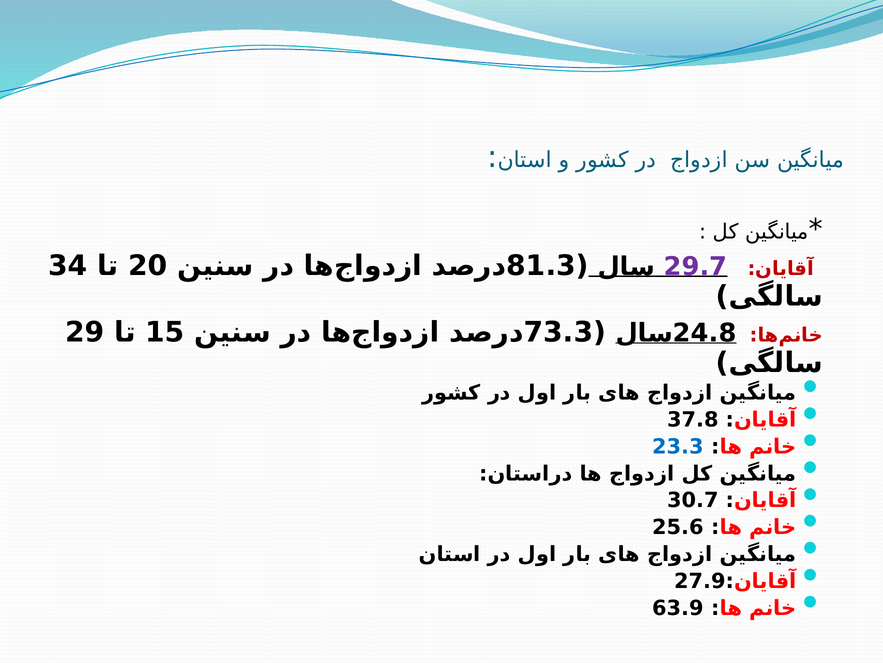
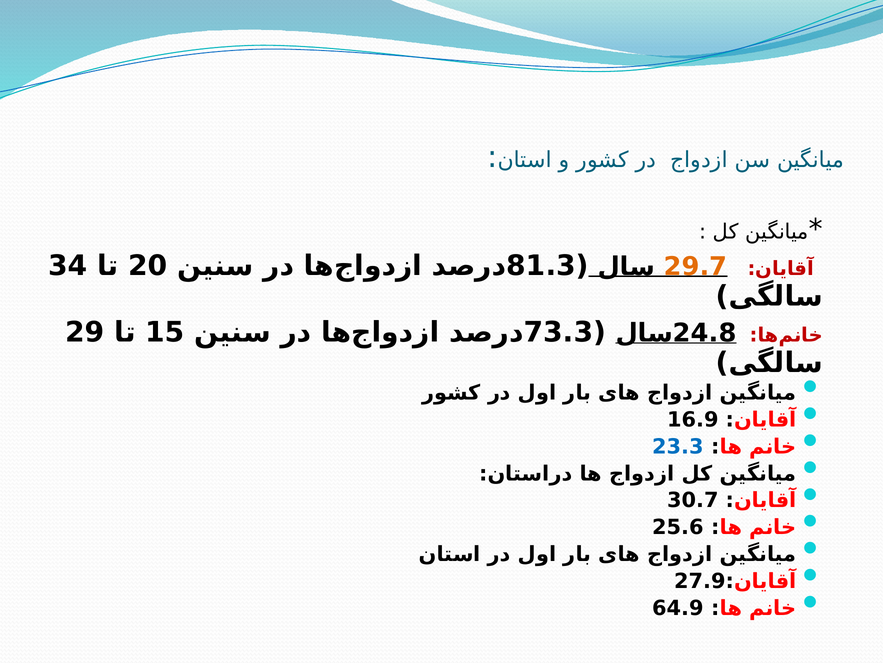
29.7 colour: purple -> orange
37.8: 37.8 -> 16.9
63.9: 63.9 -> 64.9
